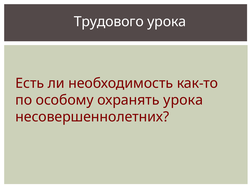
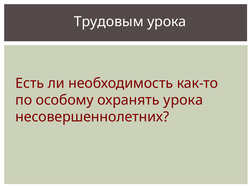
Трудового: Трудового -> Трудовым
